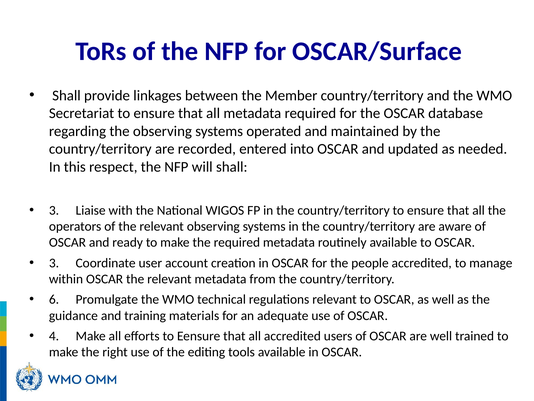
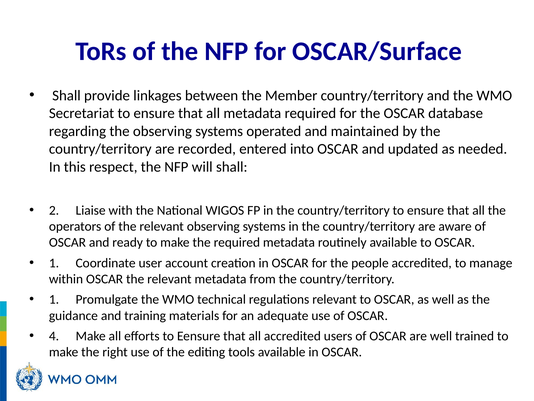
3 at (54, 210): 3 -> 2
3 at (54, 263): 3 -> 1
6 at (54, 299): 6 -> 1
